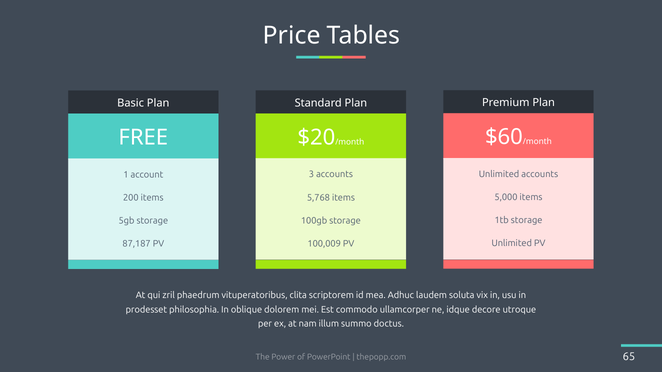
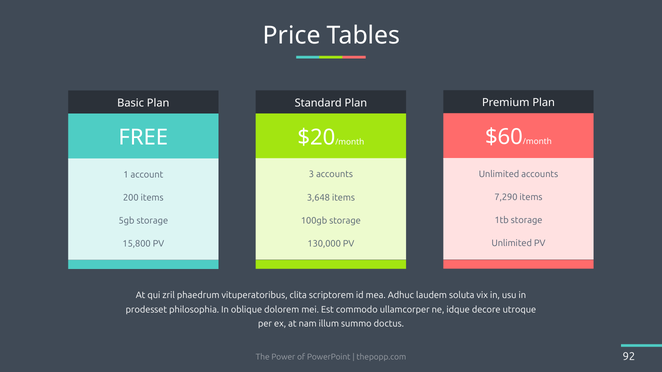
5,000: 5,000 -> 7,290
5,768: 5,768 -> 3,648
100,009: 100,009 -> 130,000
87,187: 87,187 -> 15,800
65: 65 -> 92
